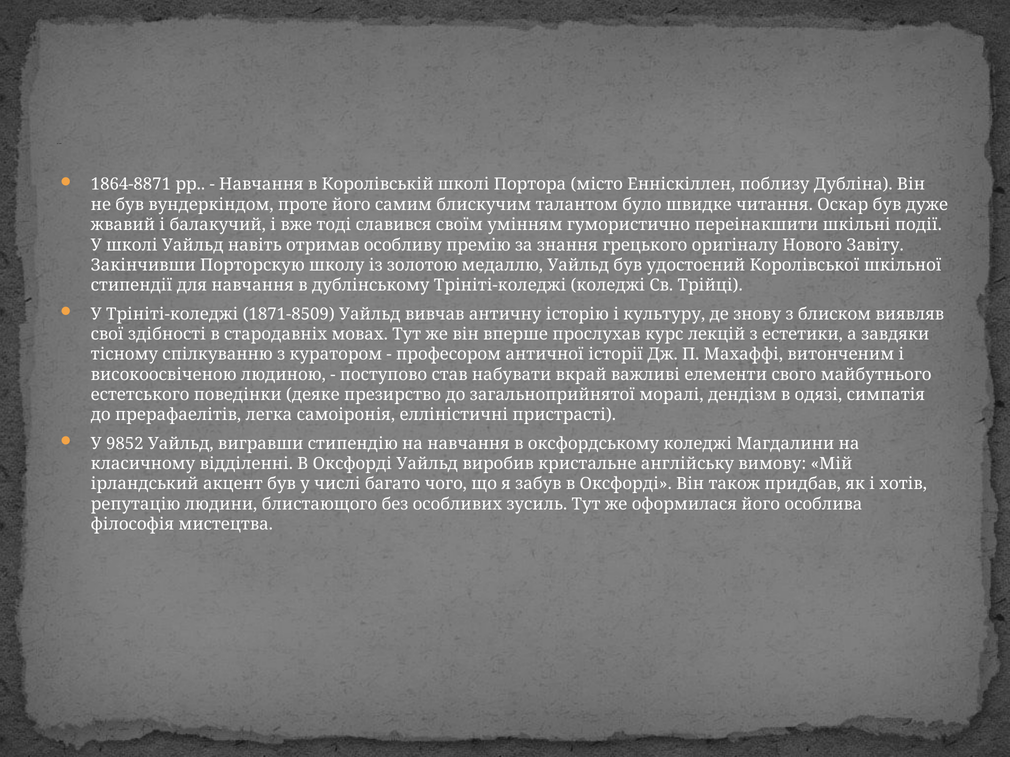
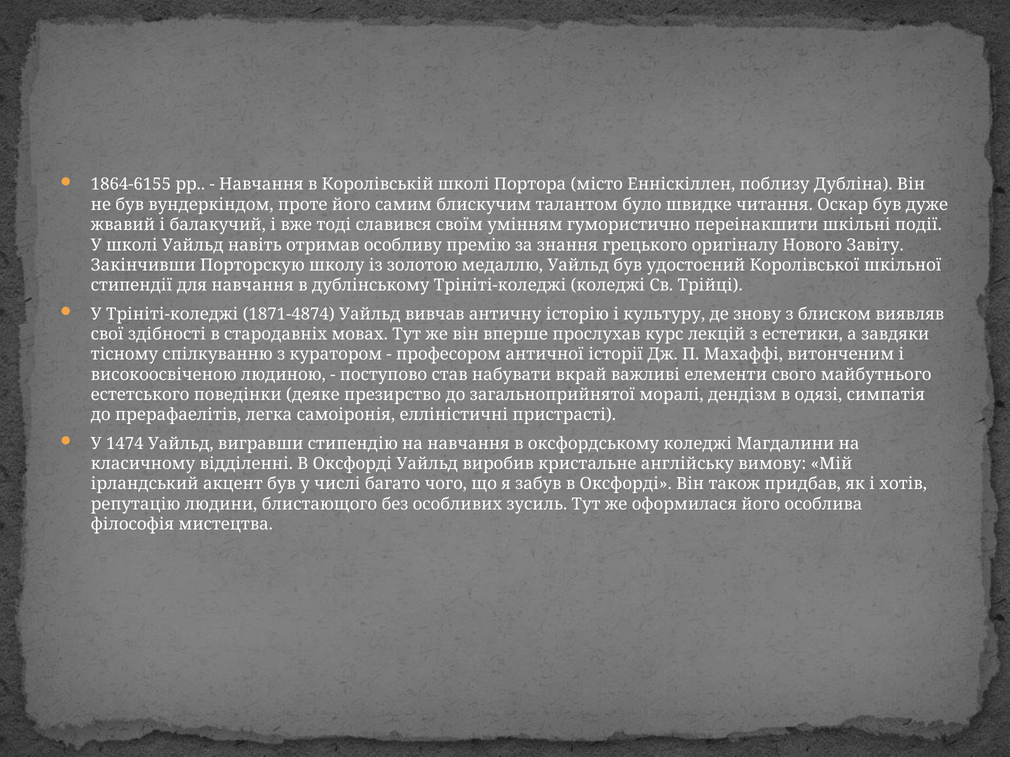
1864-8871: 1864-8871 -> 1864-6155
1871-8509: 1871-8509 -> 1871-4874
9852: 9852 -> 1474
